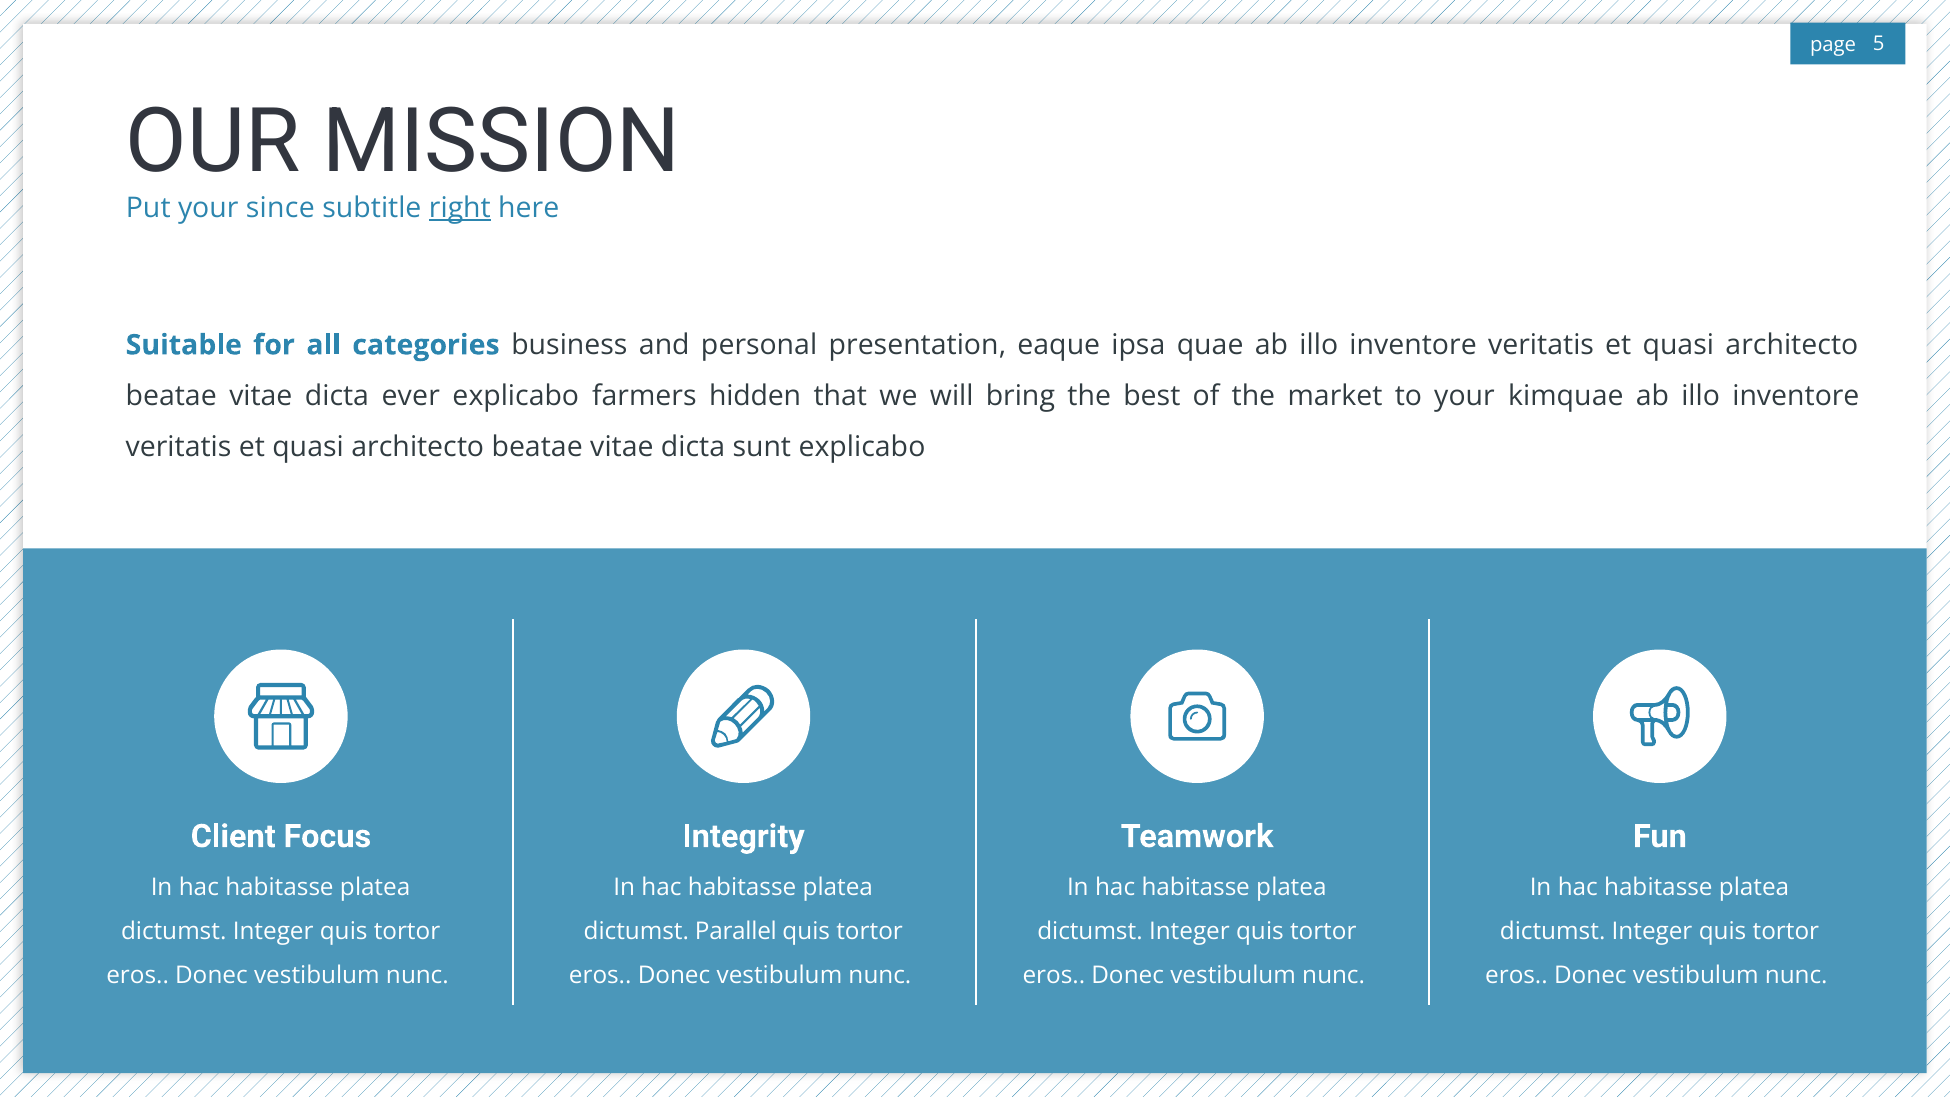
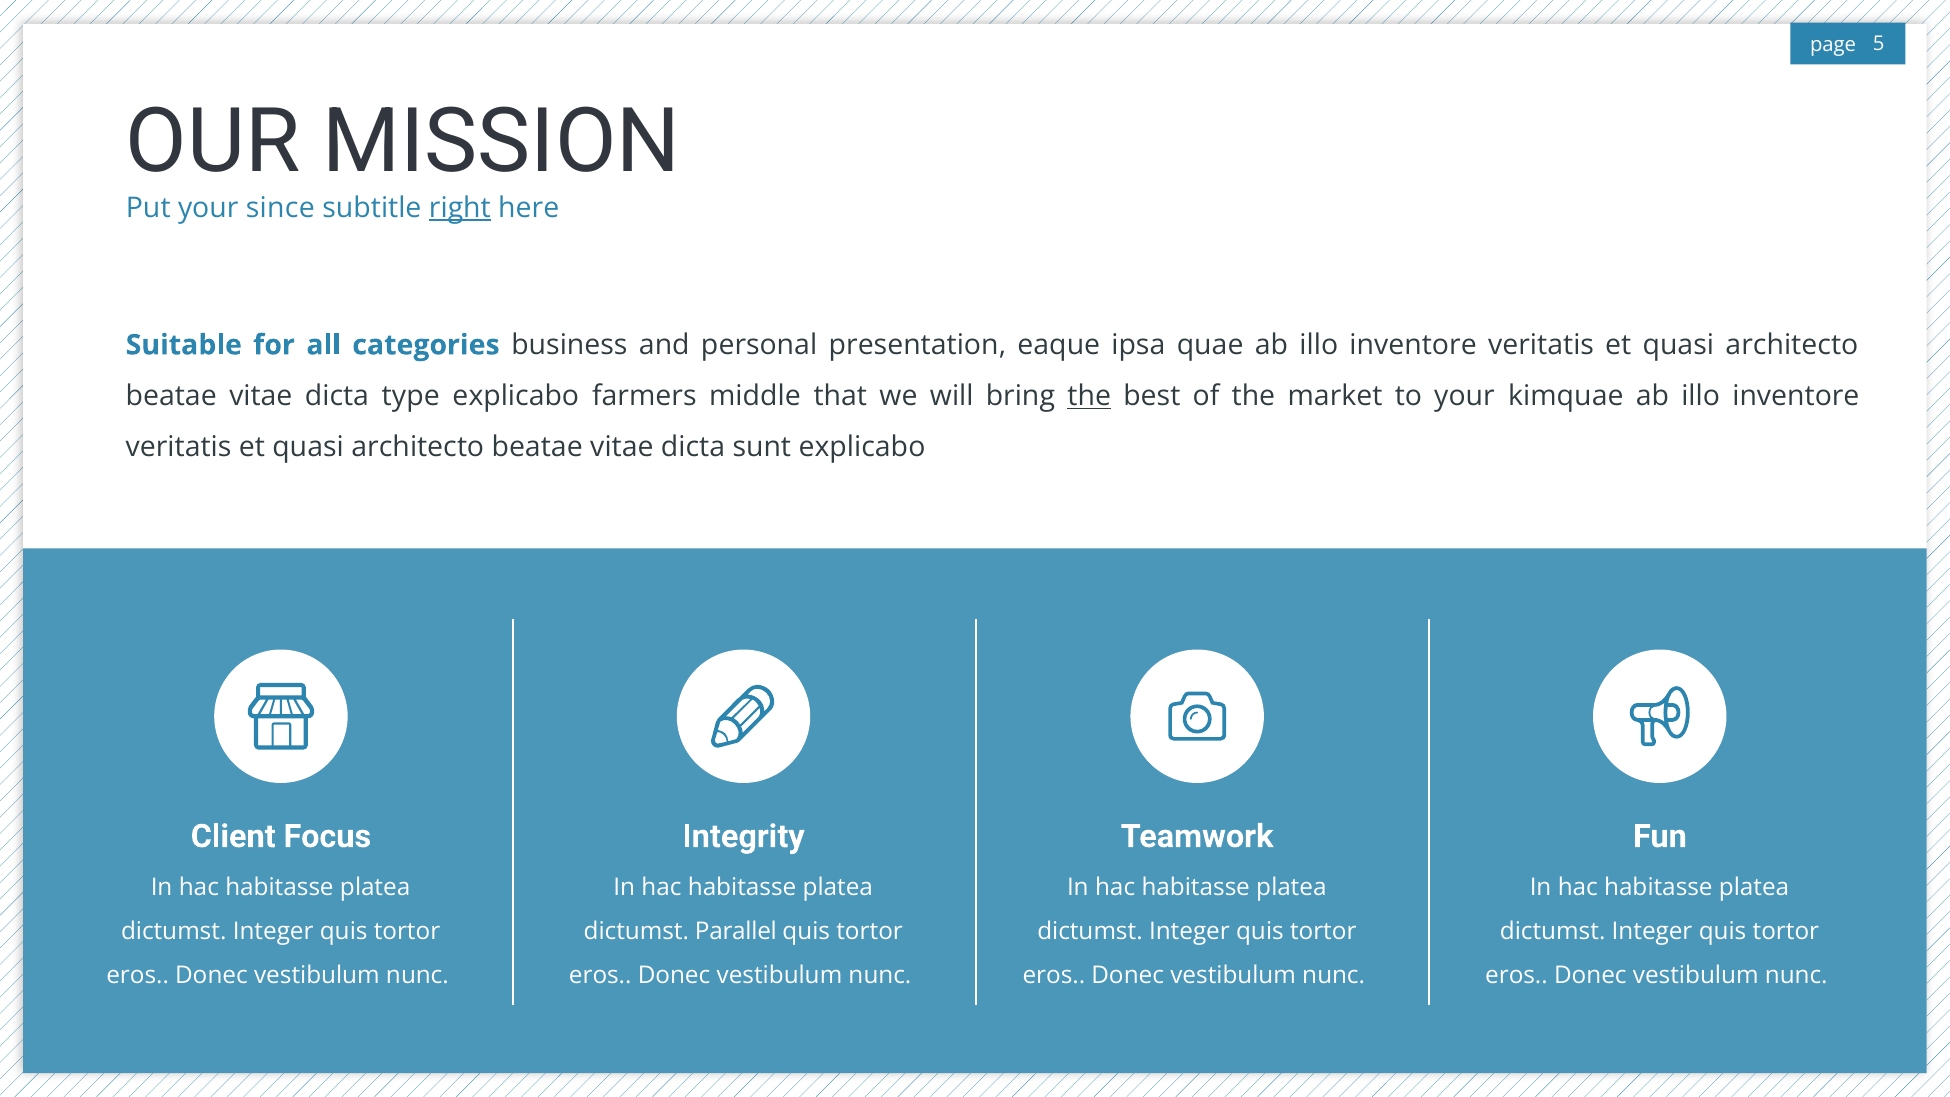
ever: ever -> type
hidden: hidden -> middle
the at (1089, 396) underline: none -> present
